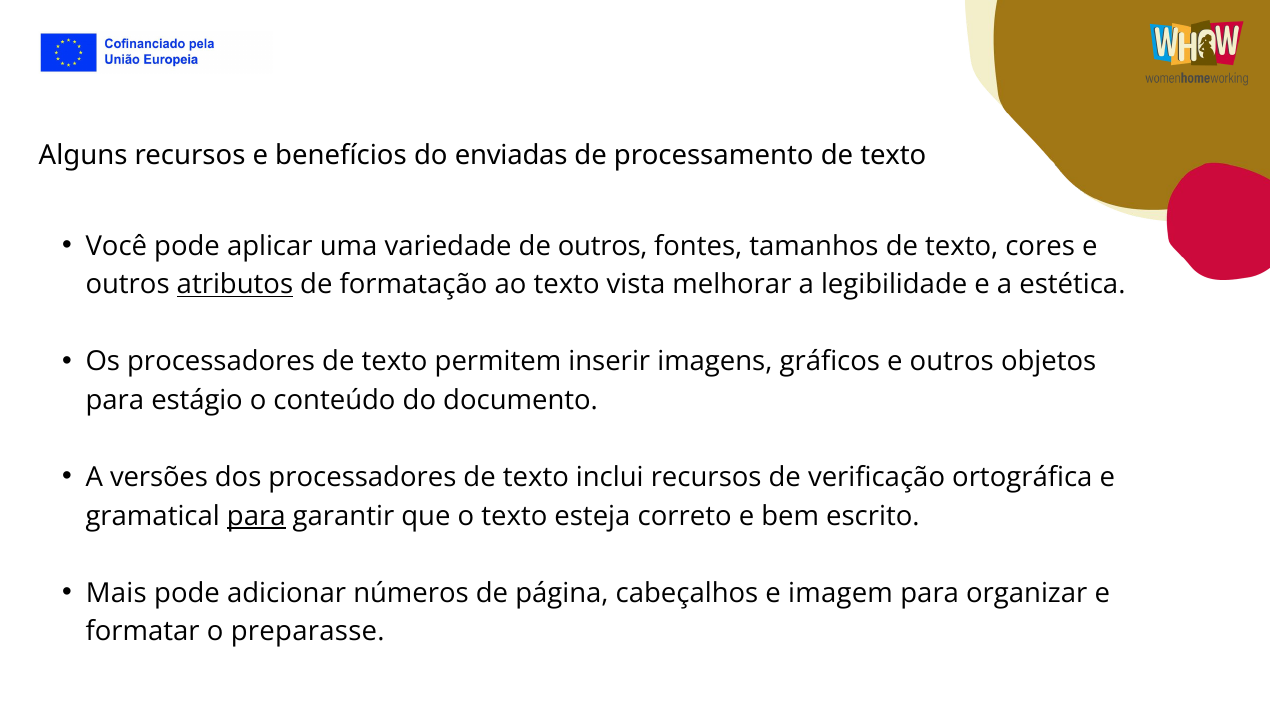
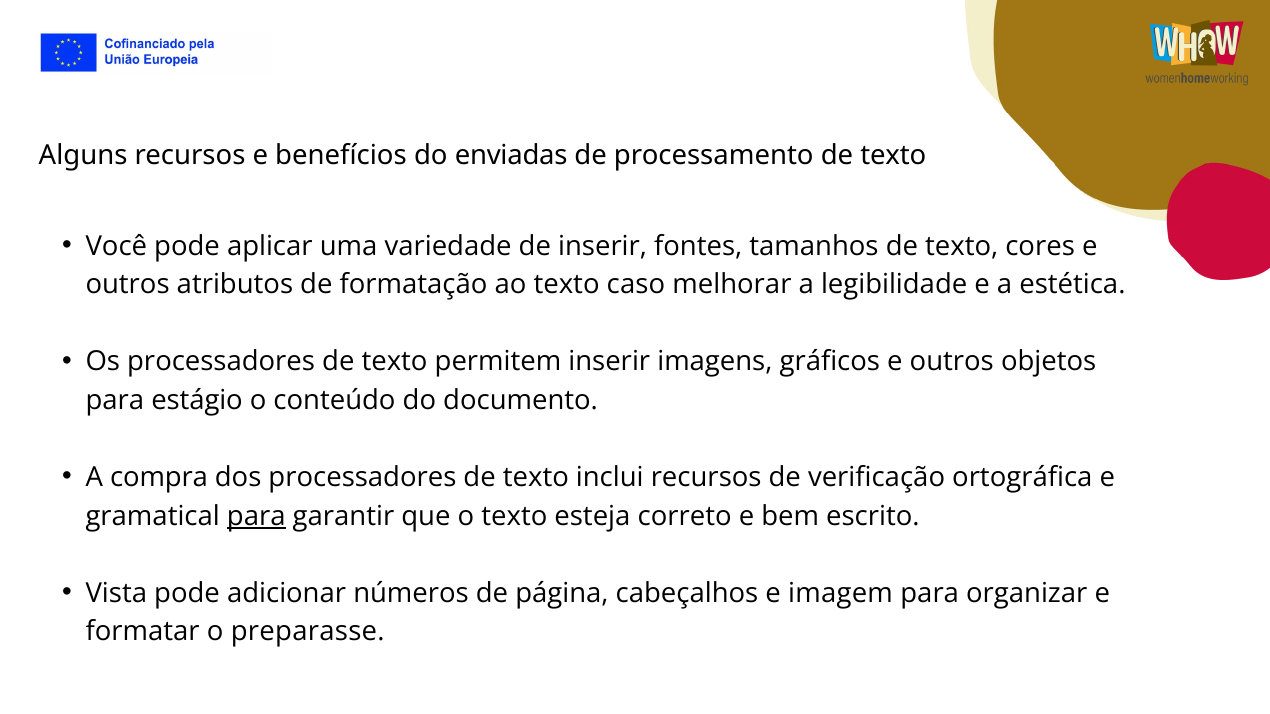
de outros: outros -> inserir
atributos underline: present -> none
vista: vista -> caso
versões: versões -> compra
Mais: Mais -> Vista
